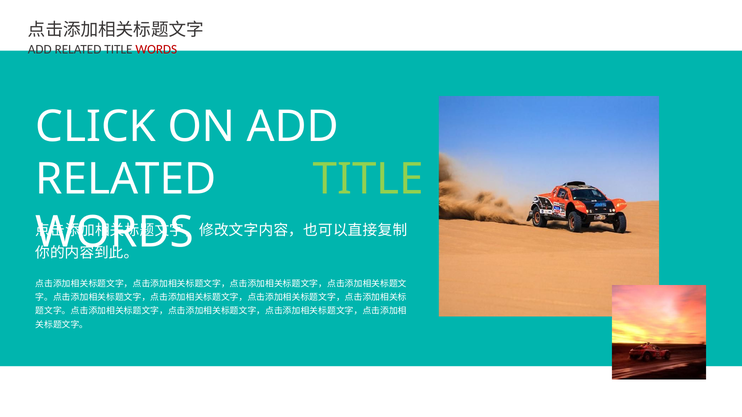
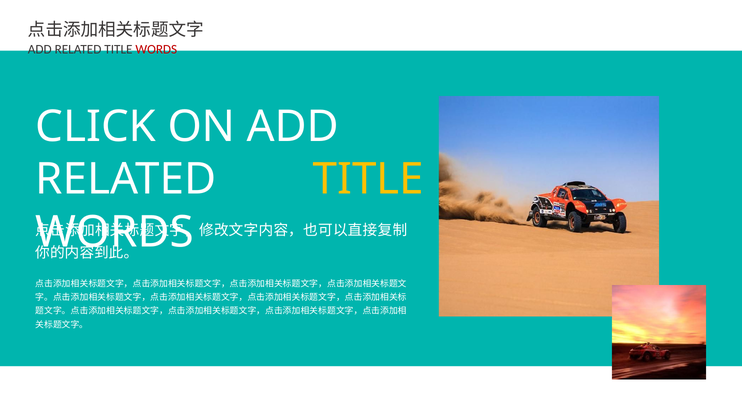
TITLE at (368, 180) colour: light green -> yellow
